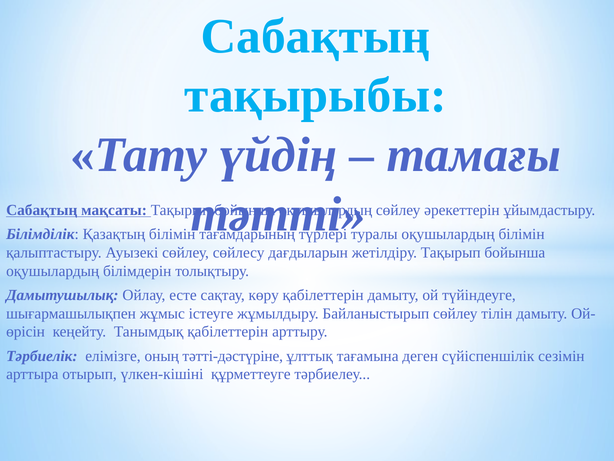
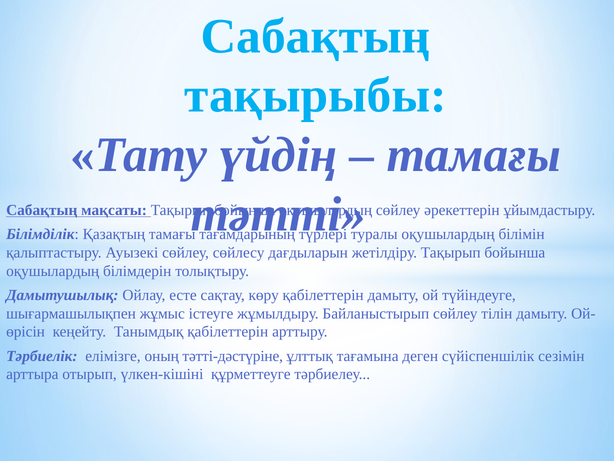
Қазақтың білімін: білімін -> тамағы
